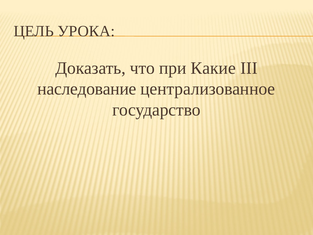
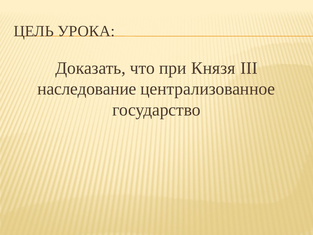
Какие: Какие -> Князя
